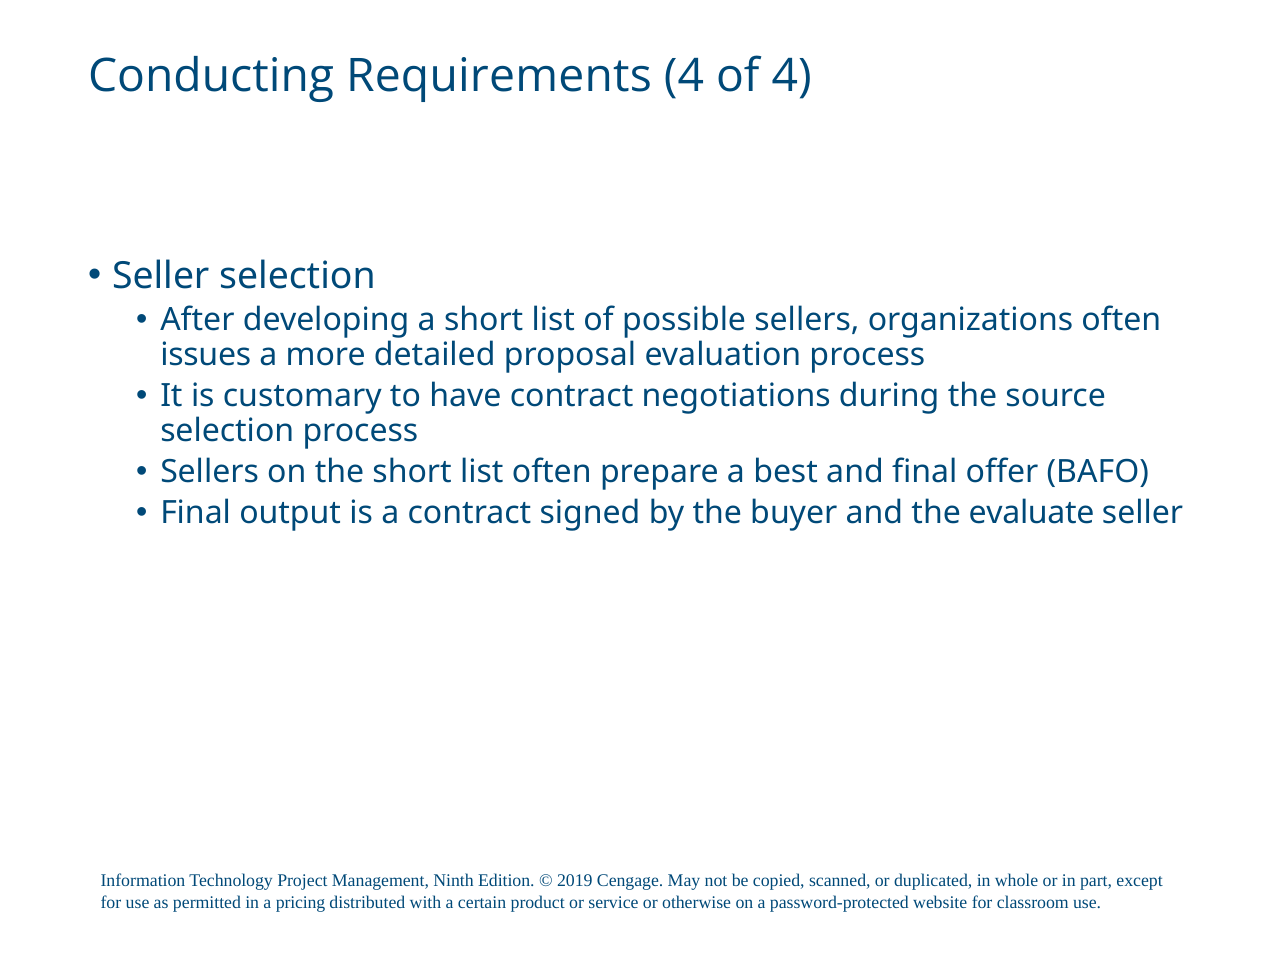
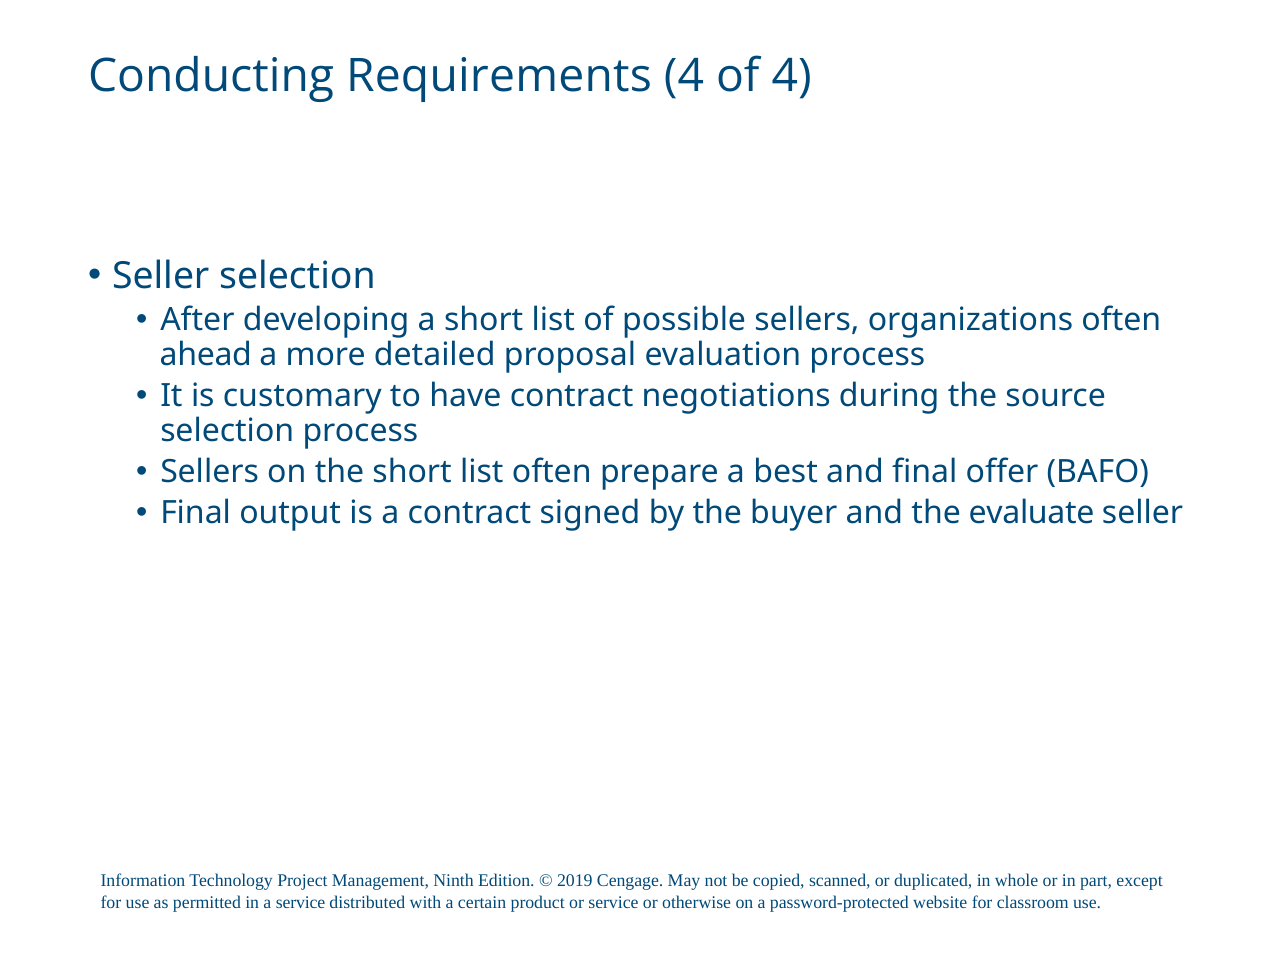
issues: issues -> ahead
a pricing: pricing -> service
